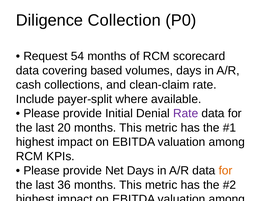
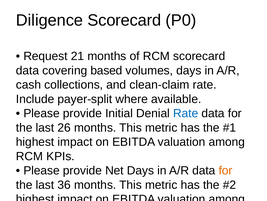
Diligence Collection: Collection -> Scorecard
54: 54 -> 21
Rate at (186, 113) colour: purple -> blue
20: 20 -> 26
